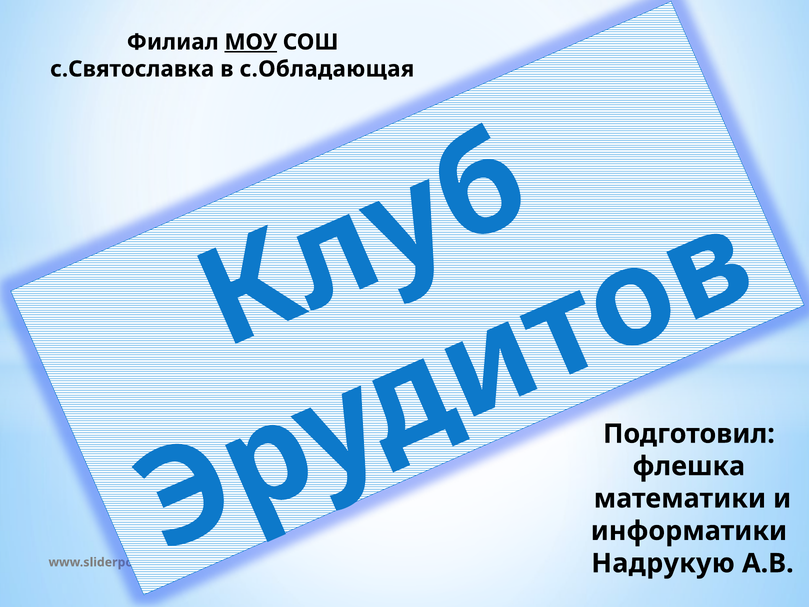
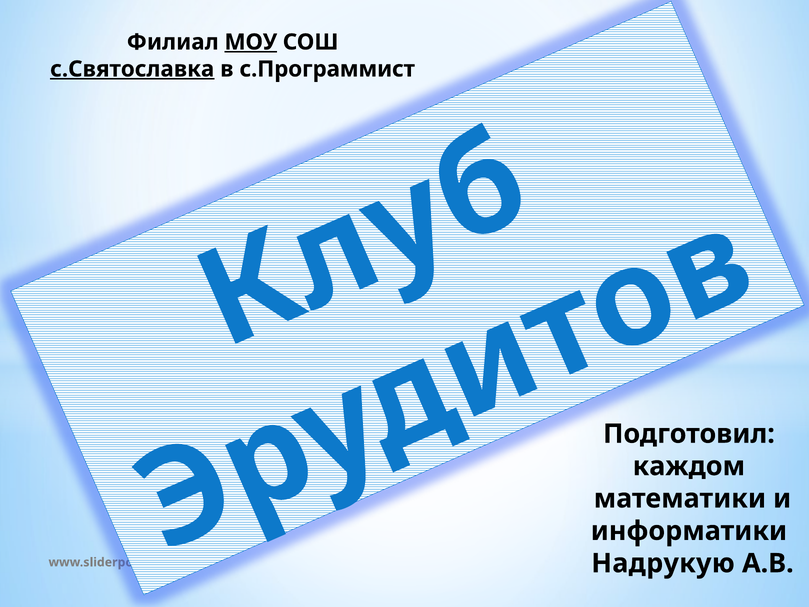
с.Святославка underline: none -> present
с.Обладающая: с.Обладающая -> с.Программист
флешка: флешка -> каждом
